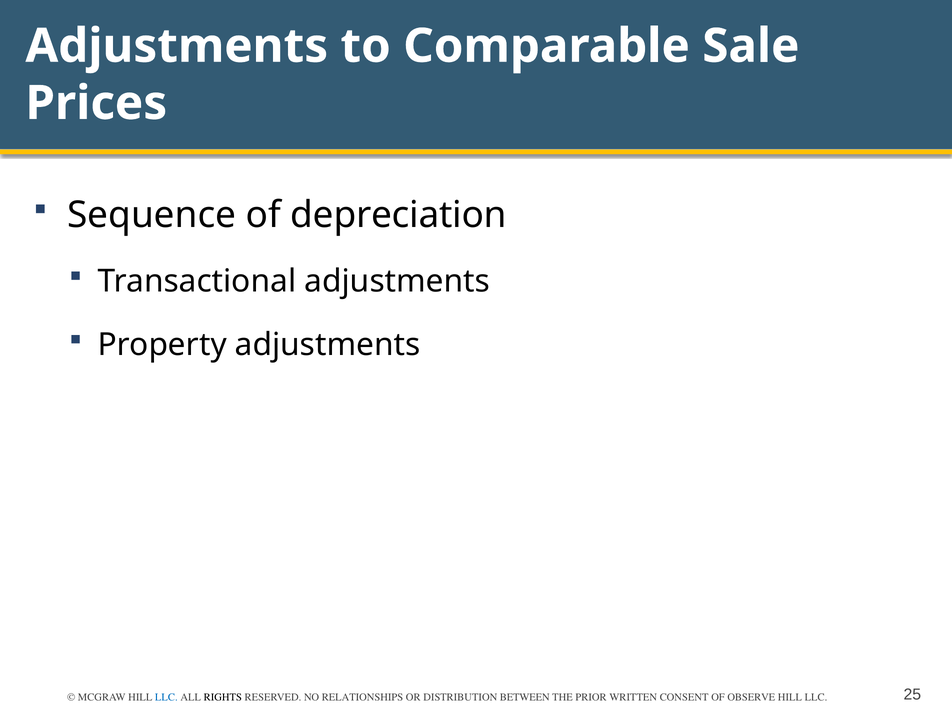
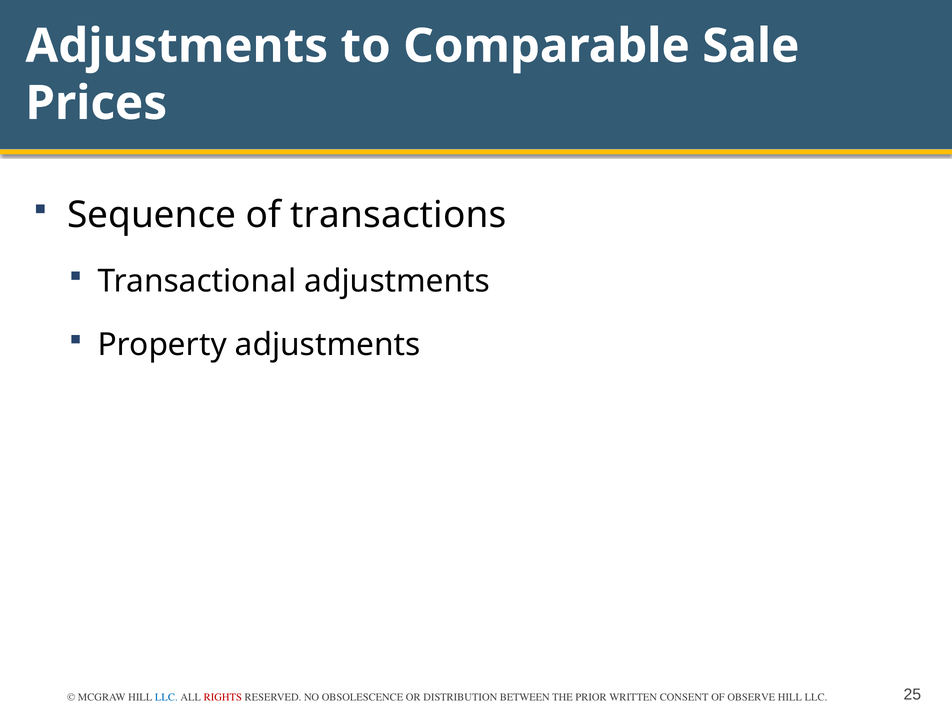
depreciation: depreciation -> transactions
RIGHTS colour: black -> red
RELATIONSHIPS: RELATIONSHIPS -> OBSOLESCENCE
